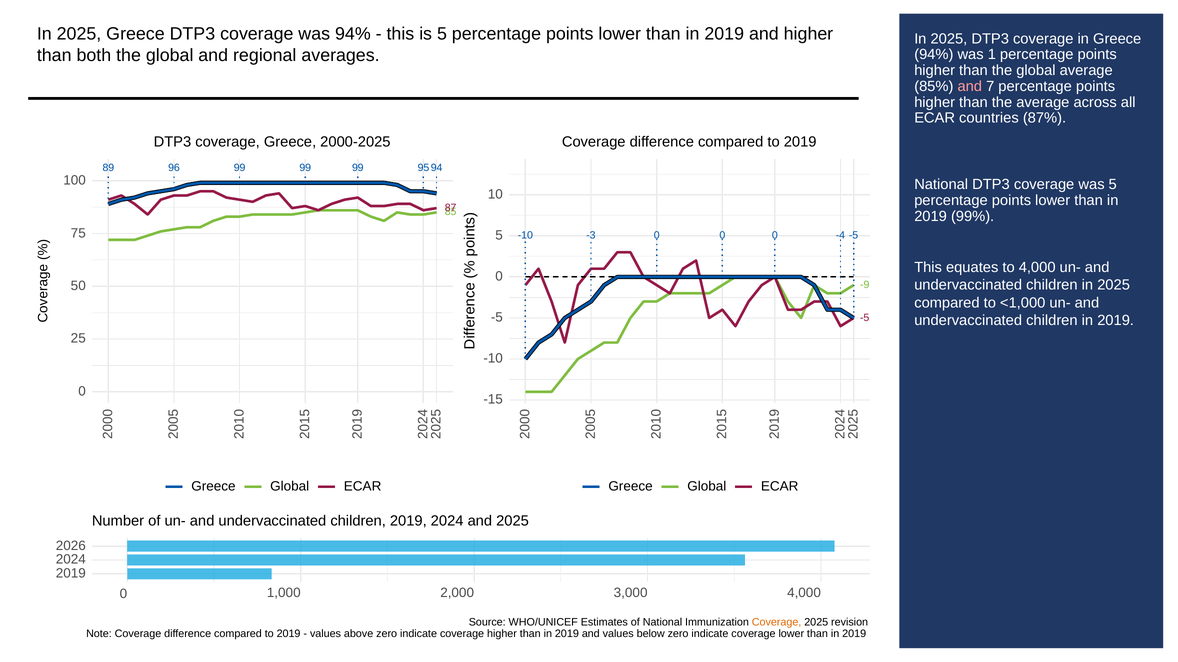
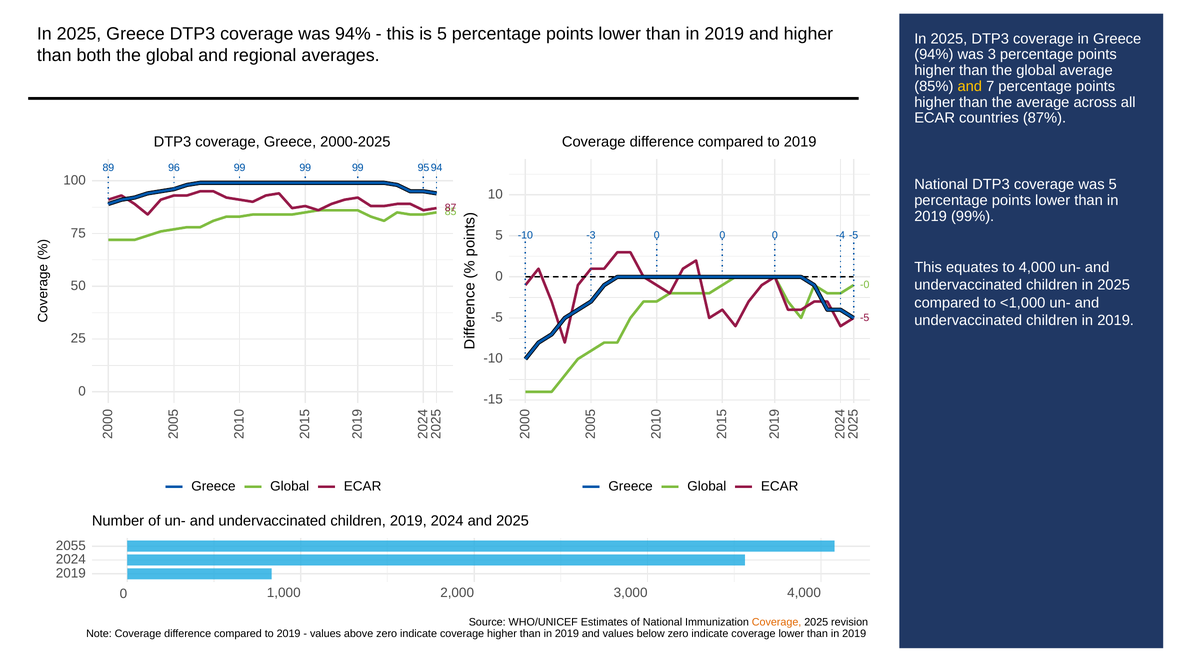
was 1: 1 -> 3
and at (970, 86) colour: pink -> yellow
-9: -9 -> -0
2026: 2026 -> 2055
